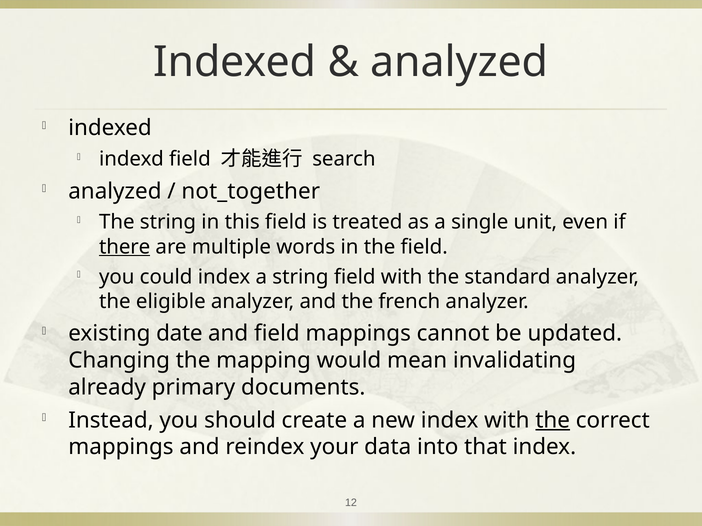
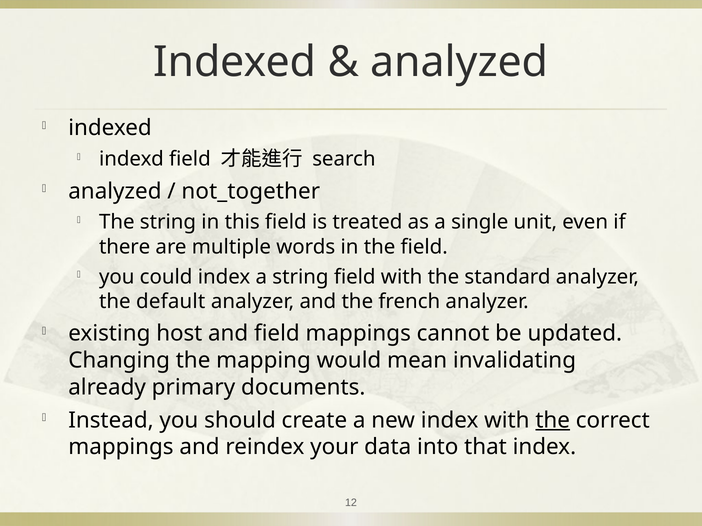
there underline: present -> none
eligible: eligible -> default
date: date -> host
